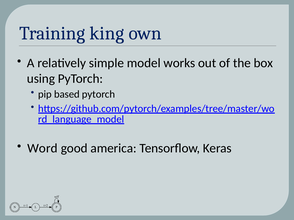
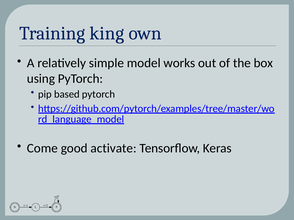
Word: Word -> Come
america: america -> activate
